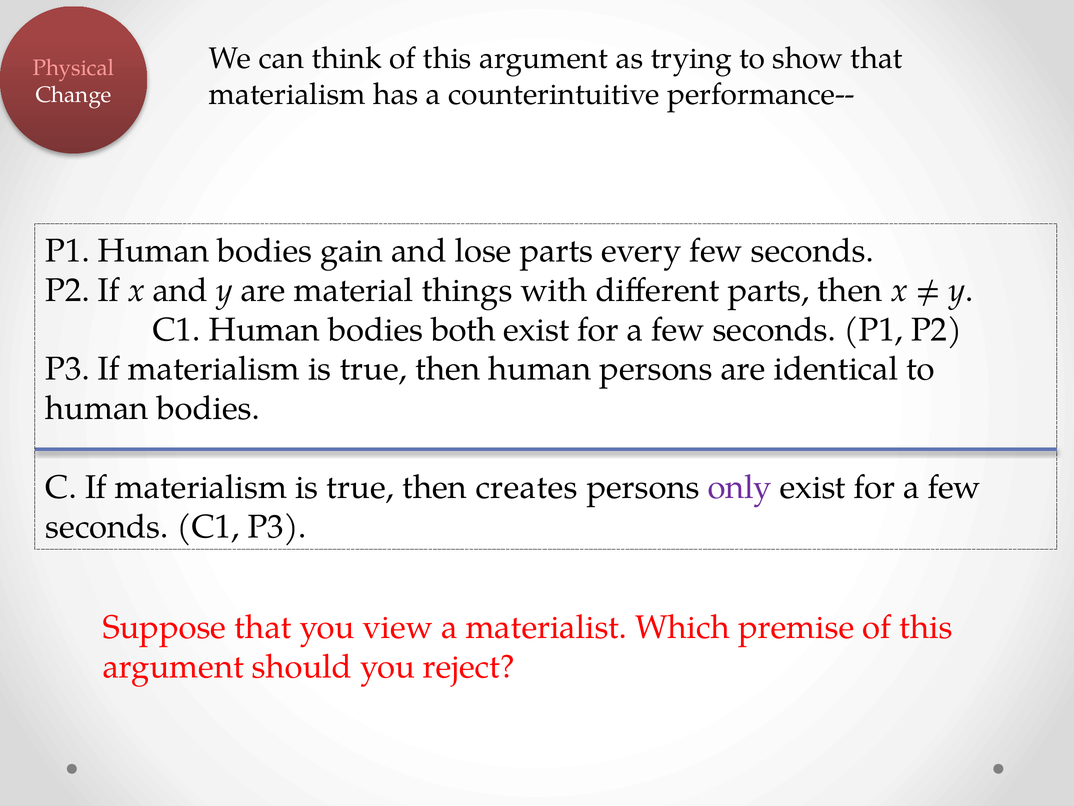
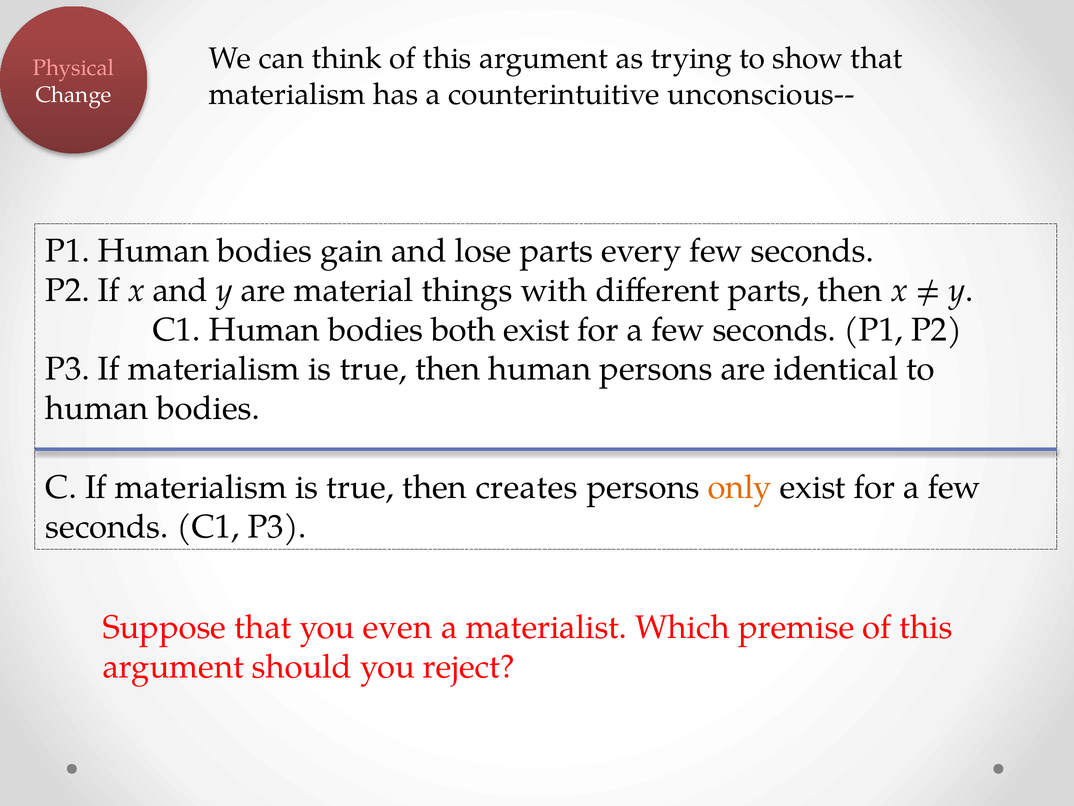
performance--: performance-- -> unconscious--
only colour: purple -> orange
view: view -> even
